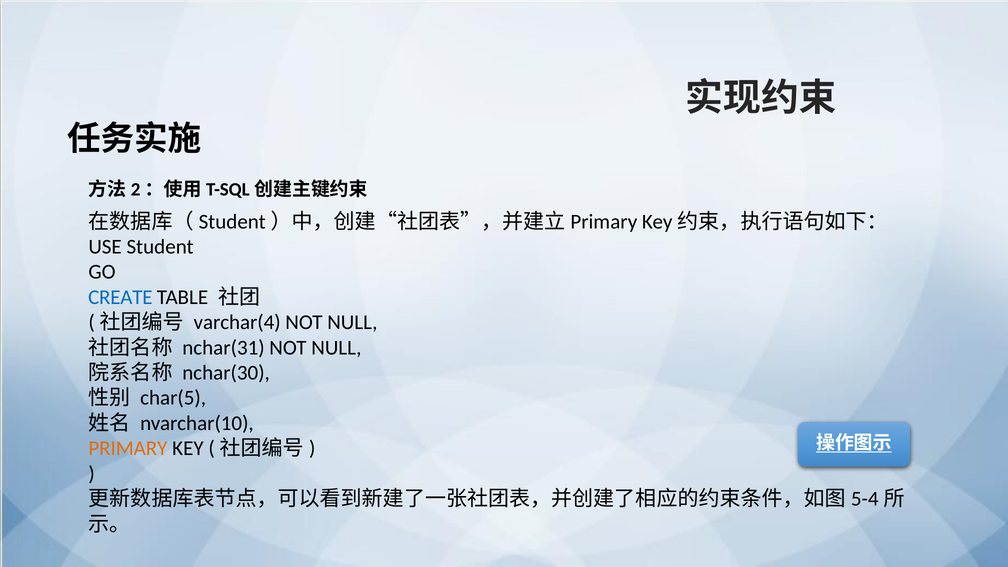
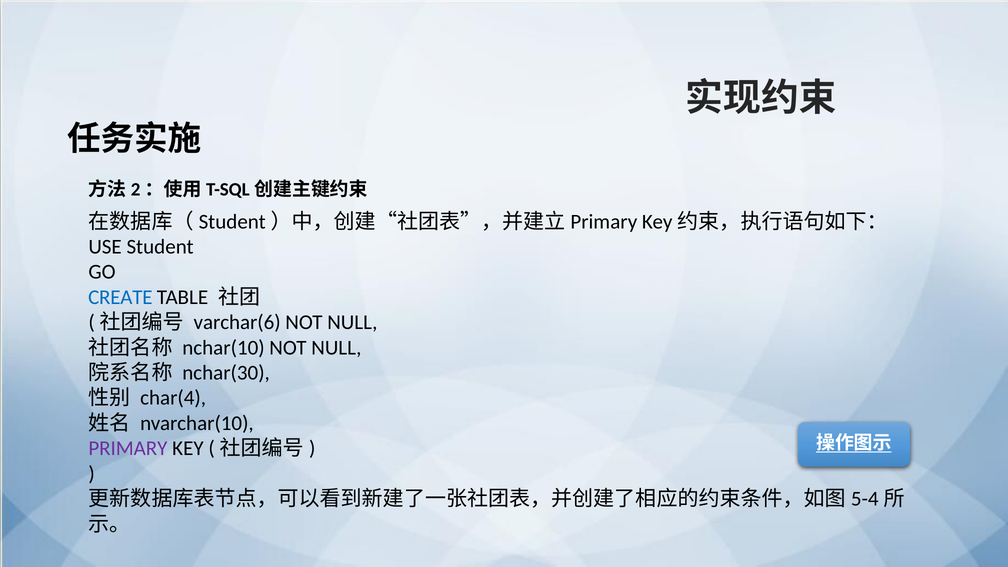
varchar(4: varchar(4 -> varchar(6
nchar(31: nchar(31 -> nchar(10
char(5: char(5 -> char(4
PRIMARY colour: orange -> purple
